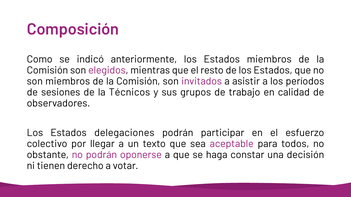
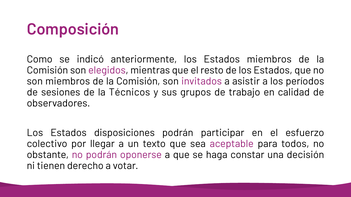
delegaciones: delegaciones -> disposiciones
